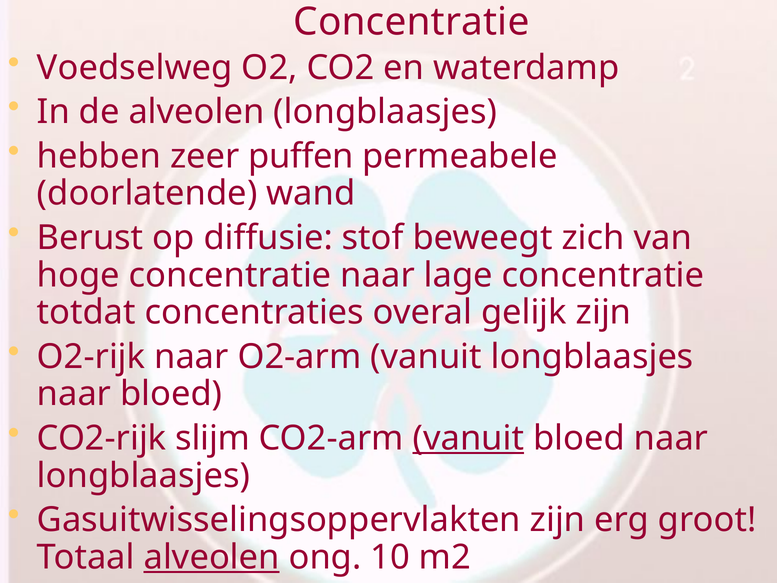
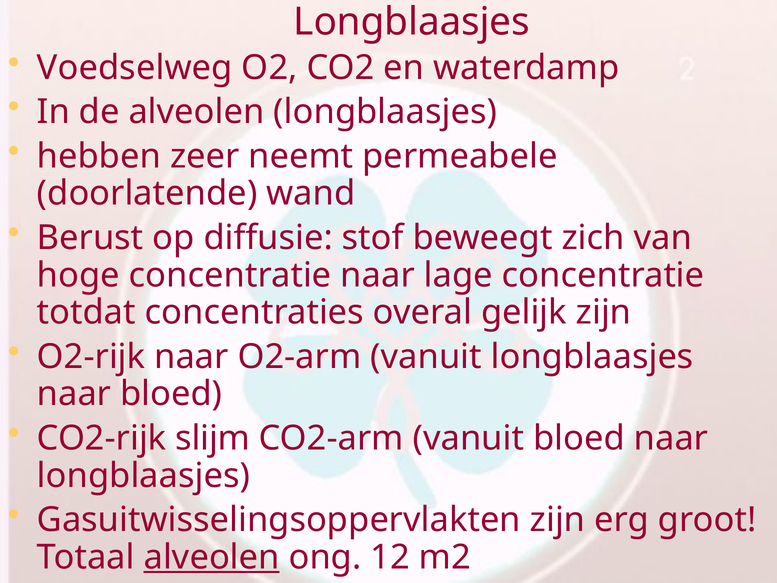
Concentratie at (411, 22): Concentratie -> Longblaasjes
puffen: puffen -> neemt
vanuit at (468, 438) underline: present -> none
10: 10 -> 12
